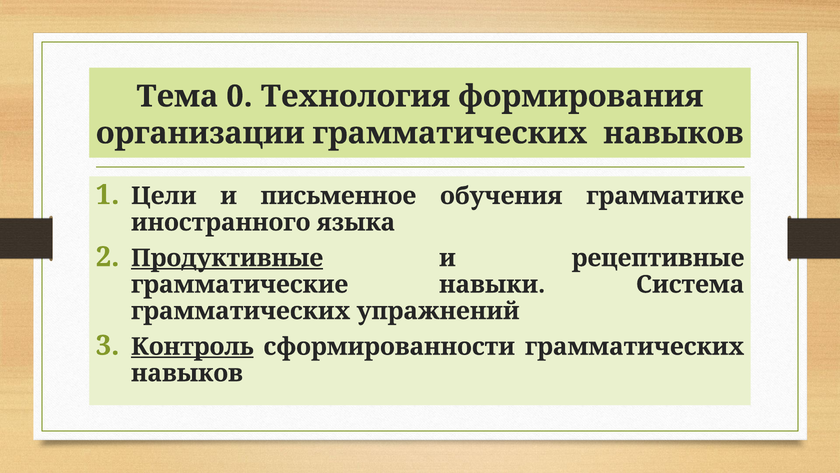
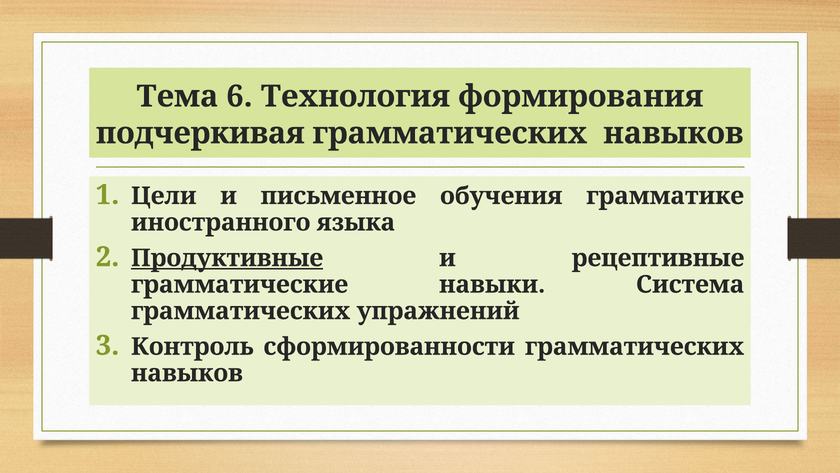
0: 0 -> 6
организации: организации -> подчеркивая
Контроль underline: present -> none
